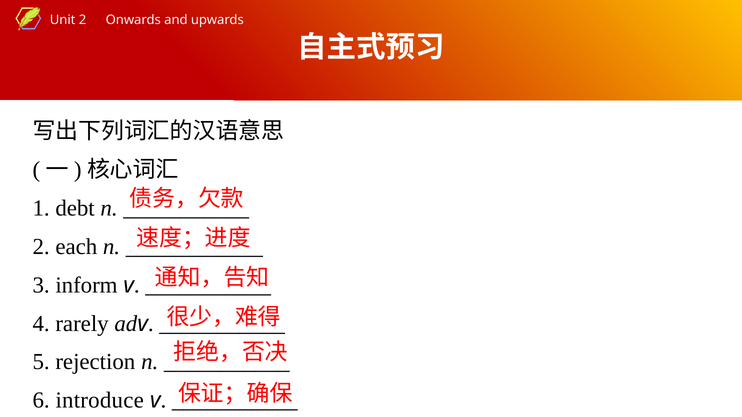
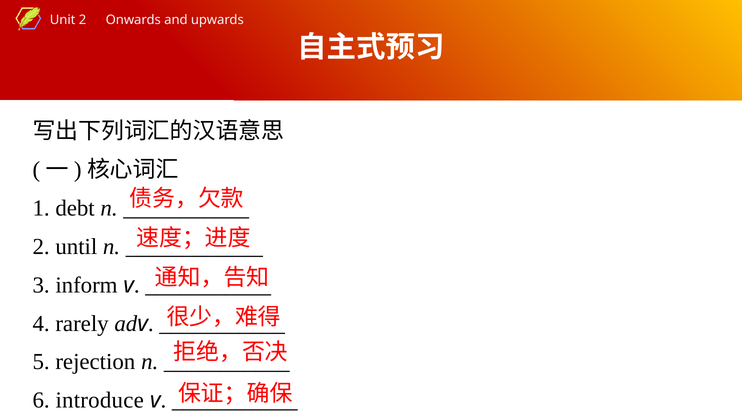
each: each -> until
